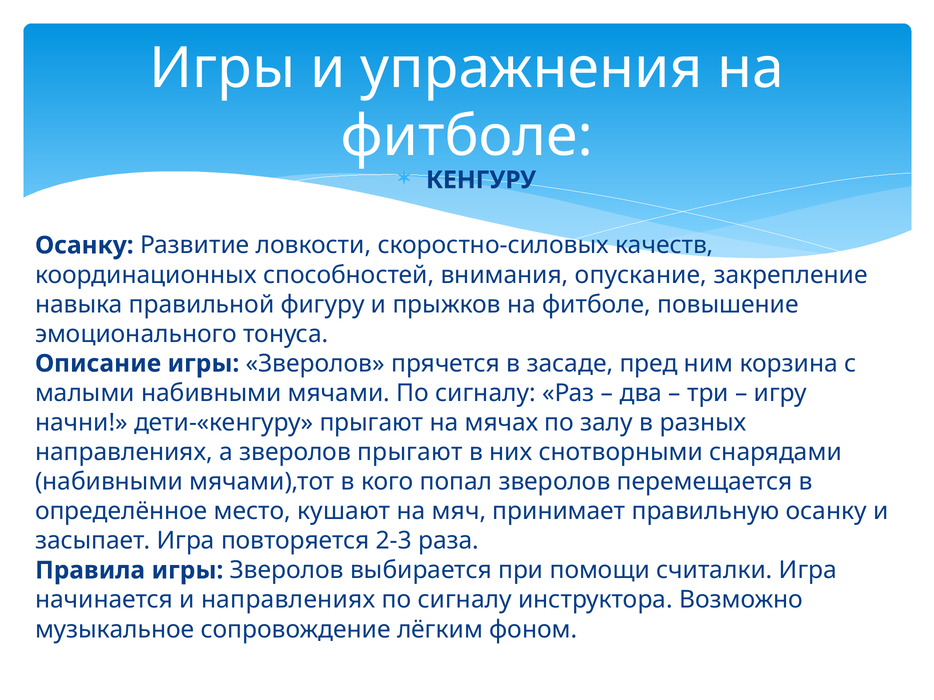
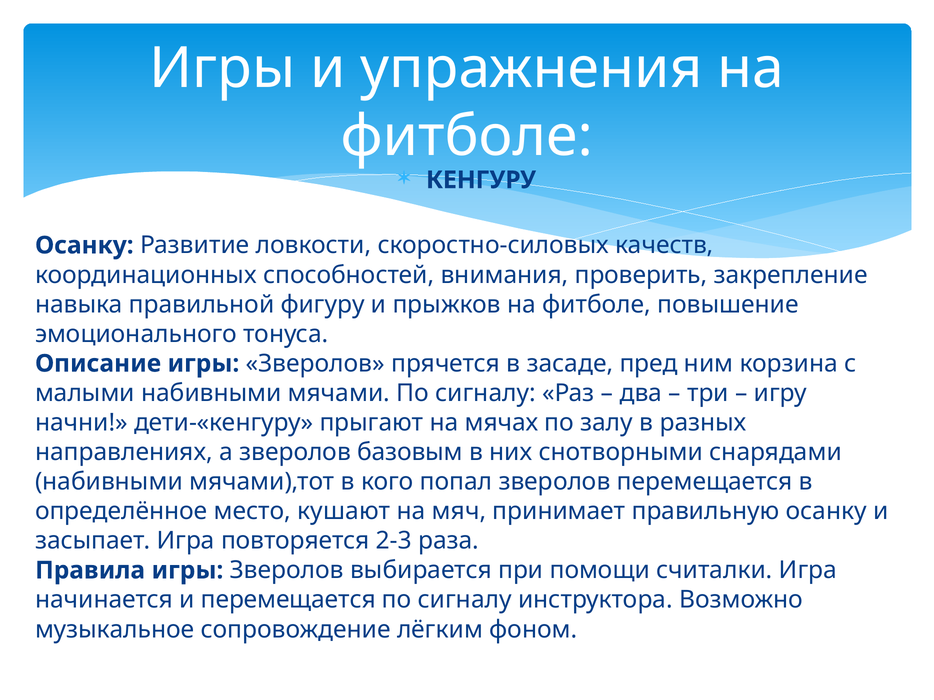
опускание: опускание -> проверить
зверолов прыгают: прыгают -> базовым
и направлениях: направлениях -> перемещается
